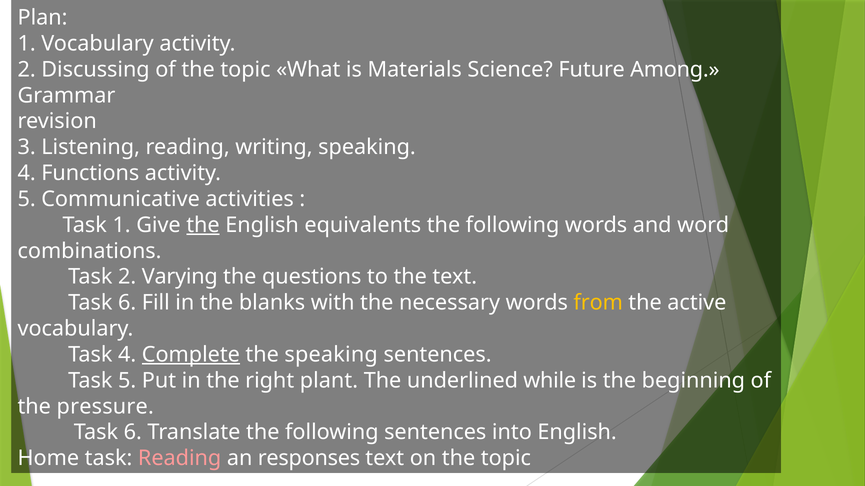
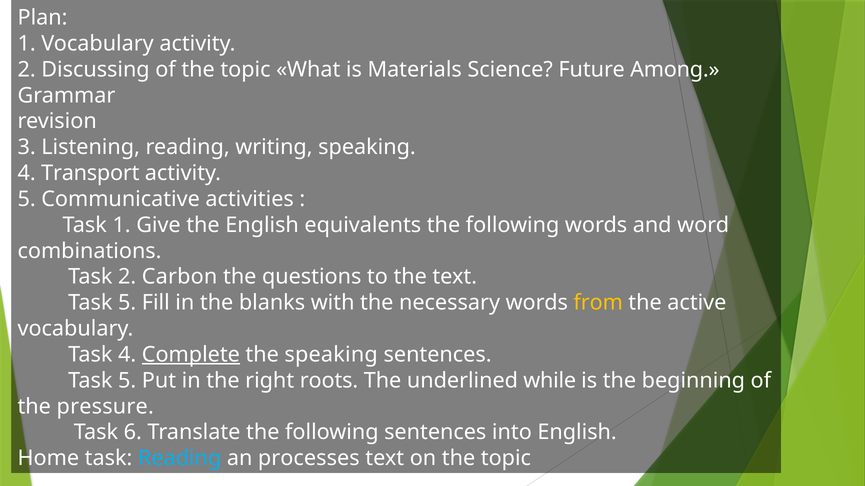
Functions: Functions -> Transport
the at (203, 225) underline: present -> none
Varying: Varying -> Carbon
6 at (127, 303): 6 -> 5
plant: plant -> roots
Reading at (180, 459) colour: pink -> light blue
responses: responses -> processes
